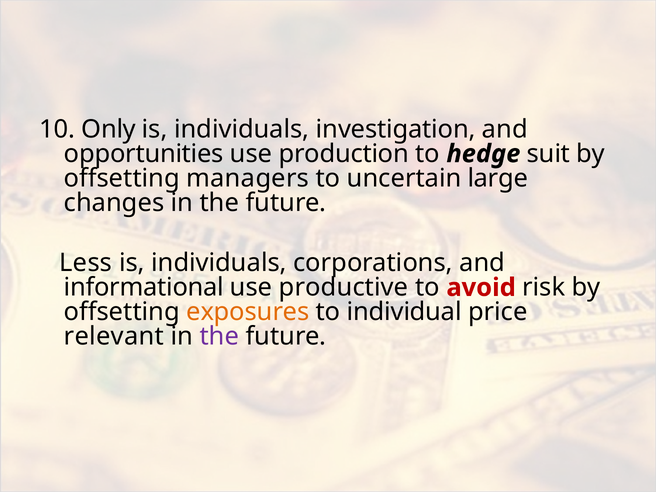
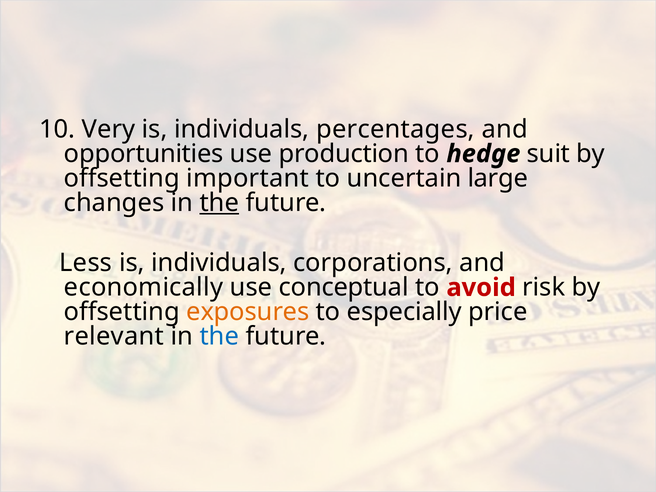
Only: Only -> Very
investigation: investigation -> percentages
managers: managers -> important
the at (219, 203) underline: none -> present
informational: informational -> economically
productive: productive -> conceptual
individual: individual -> especially
the at (219, 337) colour: purple -> blue
